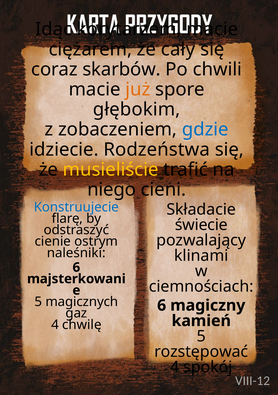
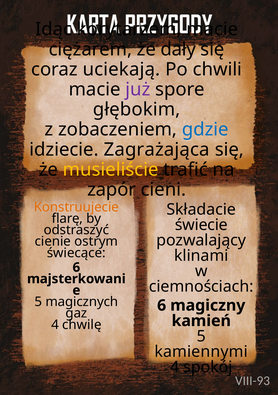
cały: cały -> dały
skarbów: skarbów -> uciekają
już colour: orange -> purple
Rodzeństwa: Rodzeństwa -> Zagrażająca
niego: niego -> zapór
Konstruujecie colour: blue -> orange
naleśniki: naleśniki -> świecące
rozstępować: rozstępować -> kamiennymi
VIII-12: VIII-12 -> VIII-93
